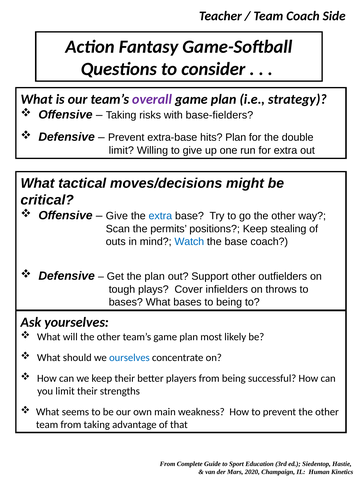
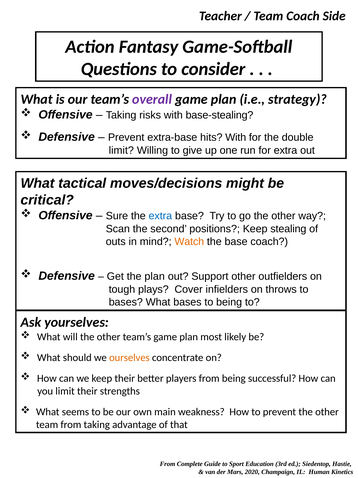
base-fielders: base-fielders -> base-stealing
hits Plan: Plan -> With
Give at (117, 216): Give -> Sure
permits: permits -> second
Watch colour: blue -> orange
ourselves colour: blue -> orange
